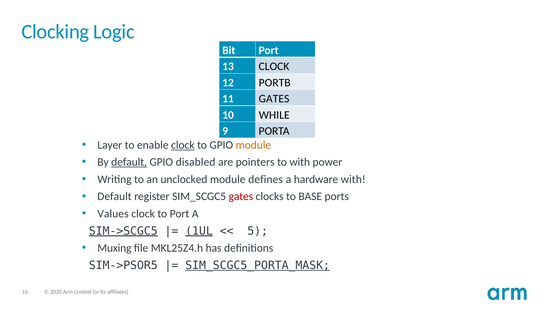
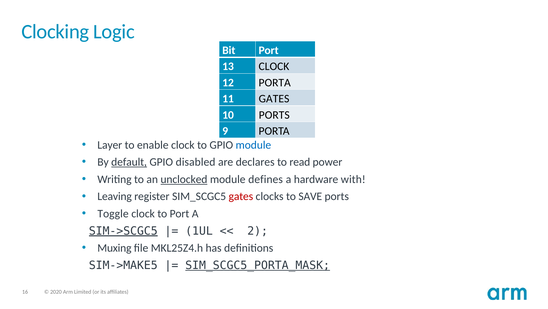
12 PORTB: PORTB -> PORTA
10 WHILE: WHILE -> PORTS
clock at (183, 145) underline: present -> none
module at (253, 145) colour: orange -> blue
pointers: pointers -> declares
to with: with -> read
unclocked underline: none -> present
Default at (115, 196): Default -> Leaving
BASE: BASE -> SAVE
Values: Values -> Toggle
1UL underline: present -> none
5: 5 -> 2
SIM->PSOR5: SIM->PSOR5 -> SIM->MAKE5
